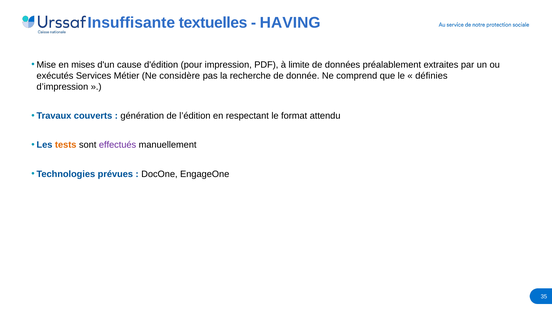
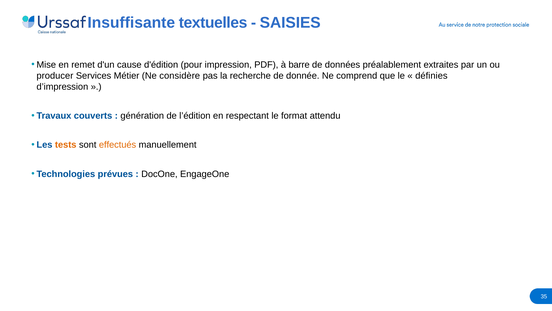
HAVING: HAVING -> SAISIES
mises: mises -> remet
limite: limite -> barre
exécutés: exécutés -> producer
effectués colour: purple -> orange
